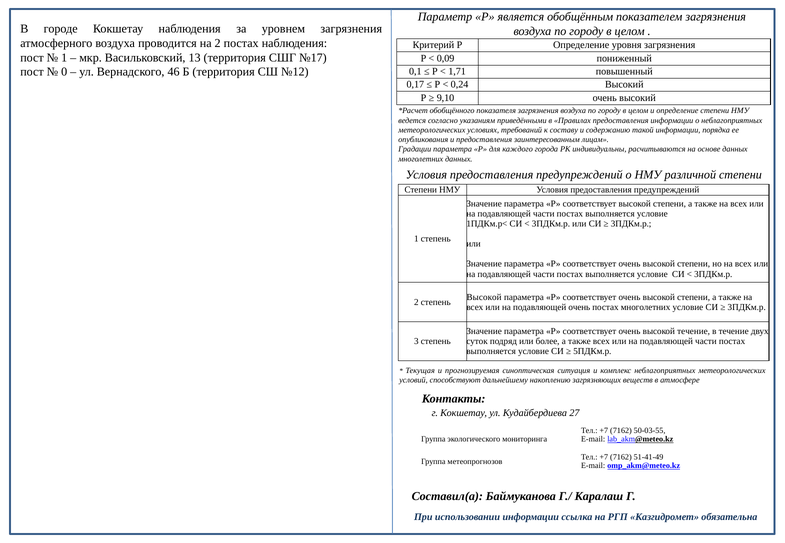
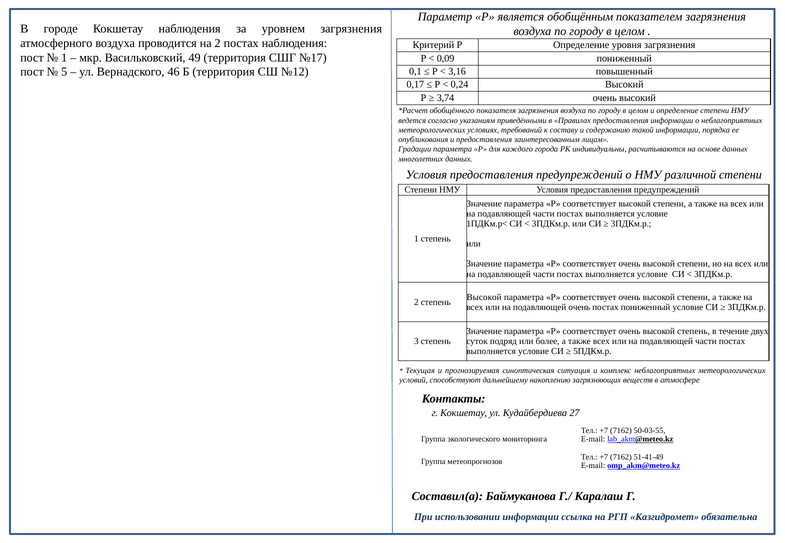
13: 13 -> 49
0: 0 -> 5
1,71: 1,71 -> 3,16
9,10: 9,10 -> 3,74
постах многолетних: многолетних -> пониженный
высокой течение: течение -> степень
